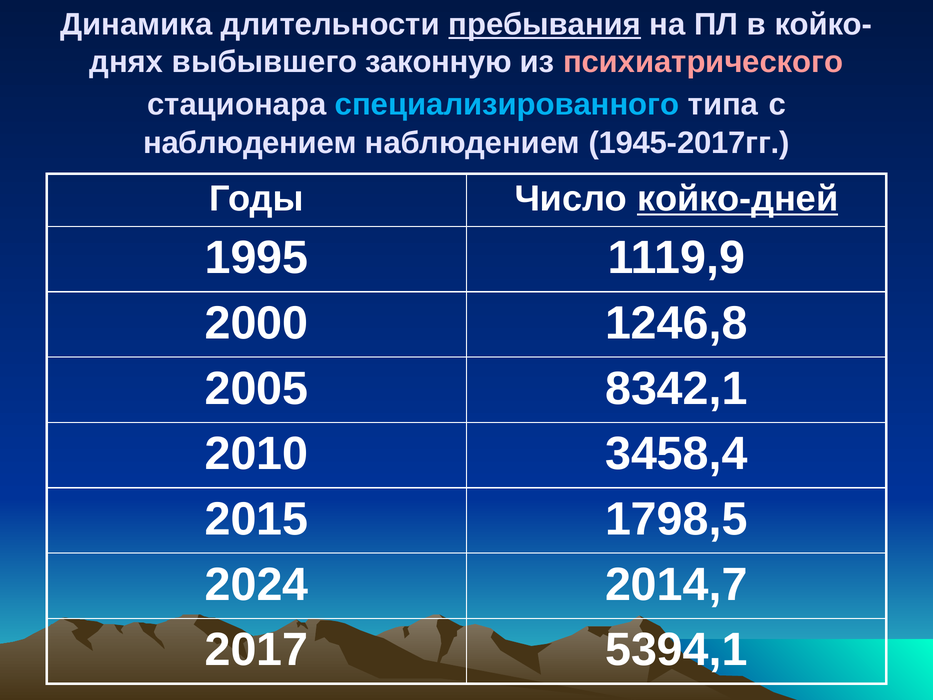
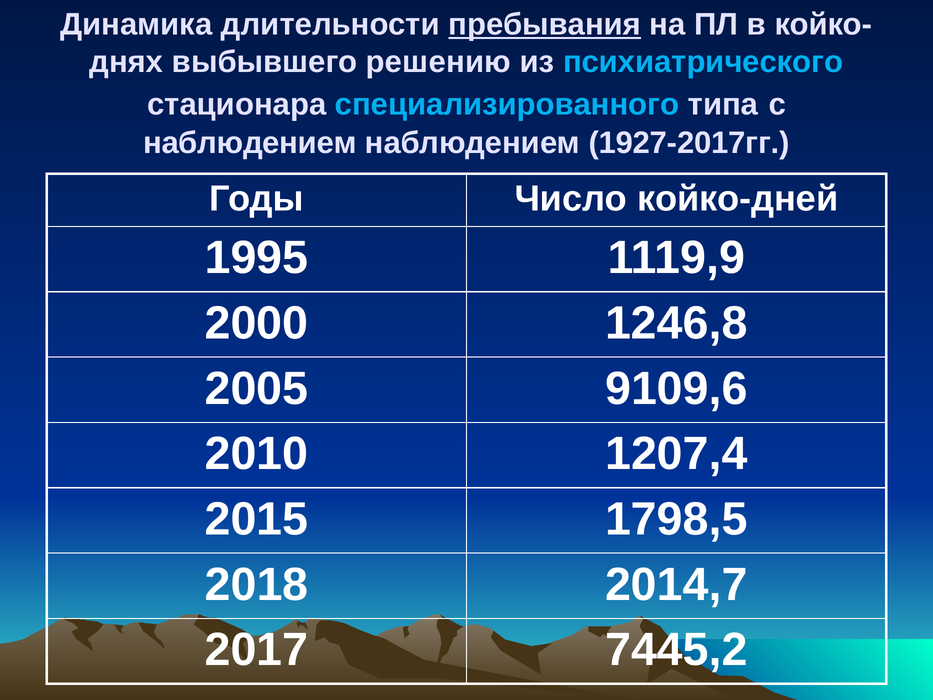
законную: законную -> решению
психиатрического colour: pink -> light blue
1945-2017гг: 1945-2017гг -> 1927-2017гг
койко-дней underline: present -> none
8342,1: 8342,1 -> 9109,6
3458,4: 3458,4 -> 1207,4
2024: 2024 -> 2018
5394,1: 5394,1 -> 7445,2
